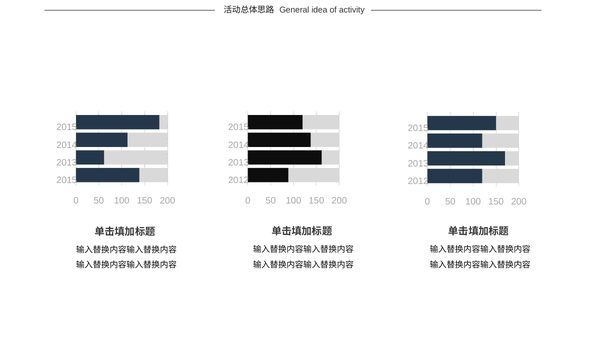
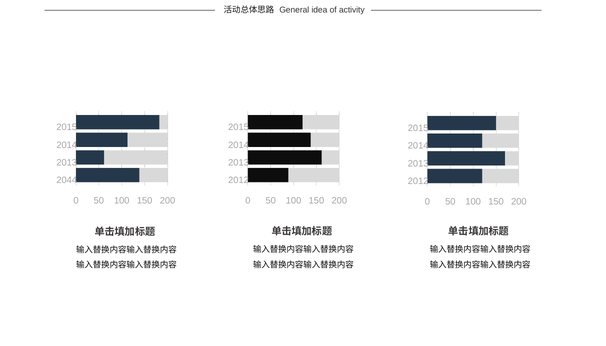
2015 at (67, 180): 2015 -> 2044
